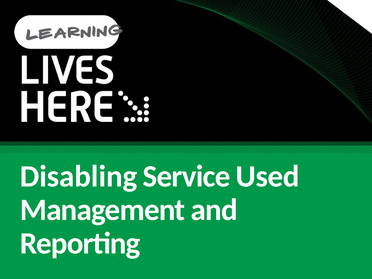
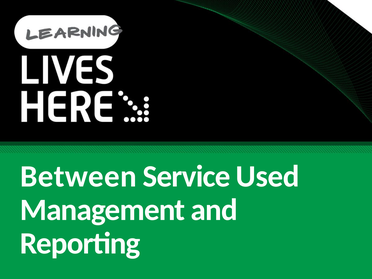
Disabling: Disabling -> Between
